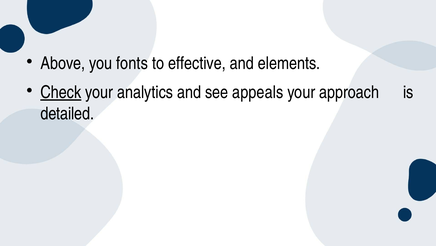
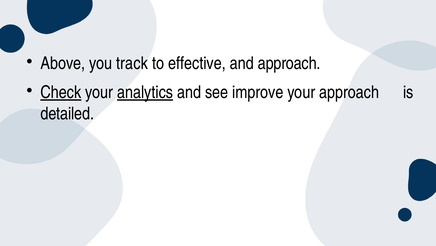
fonts: fonts -> track
and elements: elements -> approach
analytics underline: none -> present
appeals: appeals -> improve
